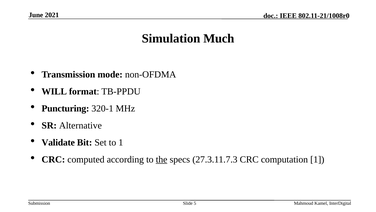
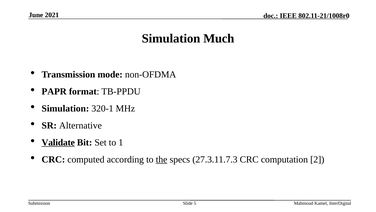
WILL: WILL -> PAPR
Puncturing at (65, 108): Puncturing -> Simulation
Validate underline: none -> present
computation 1: 1 -> 2
